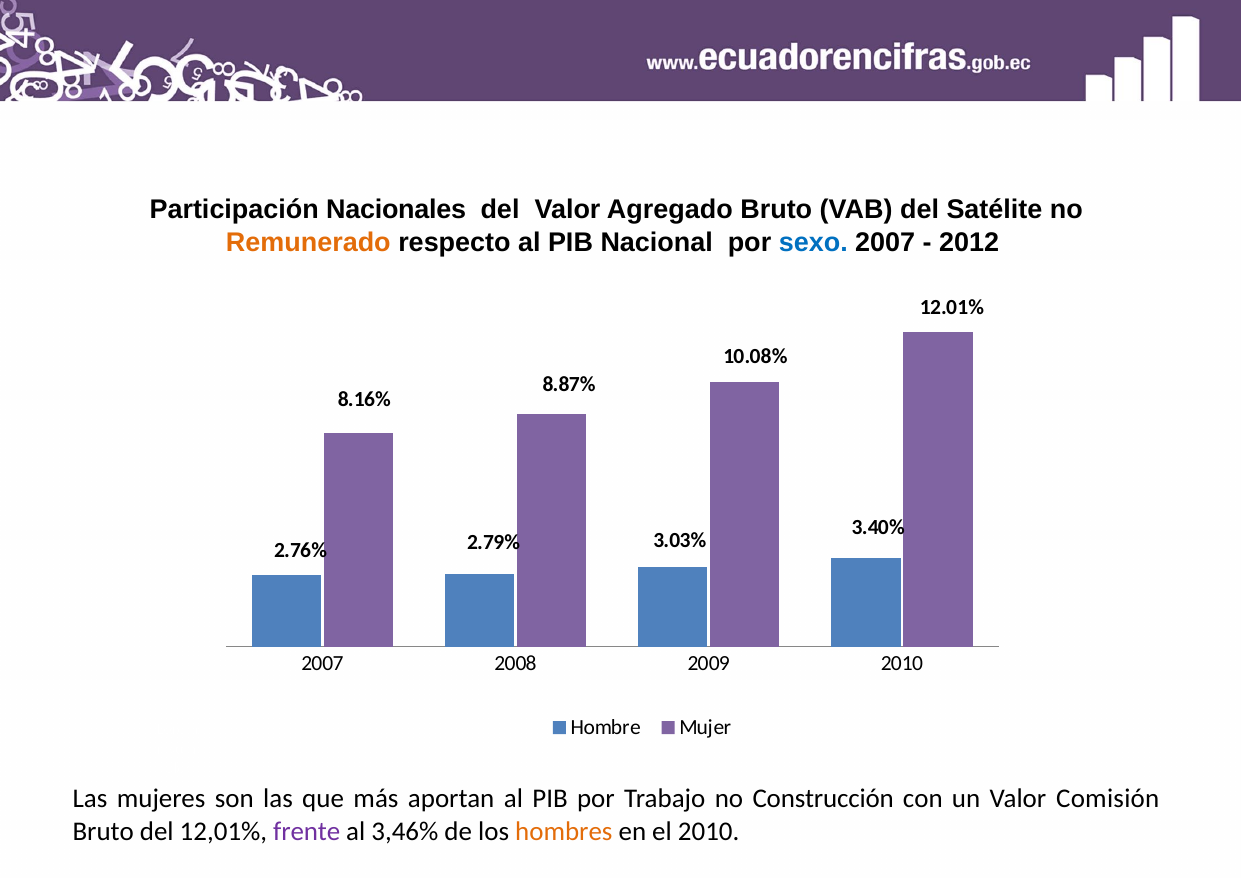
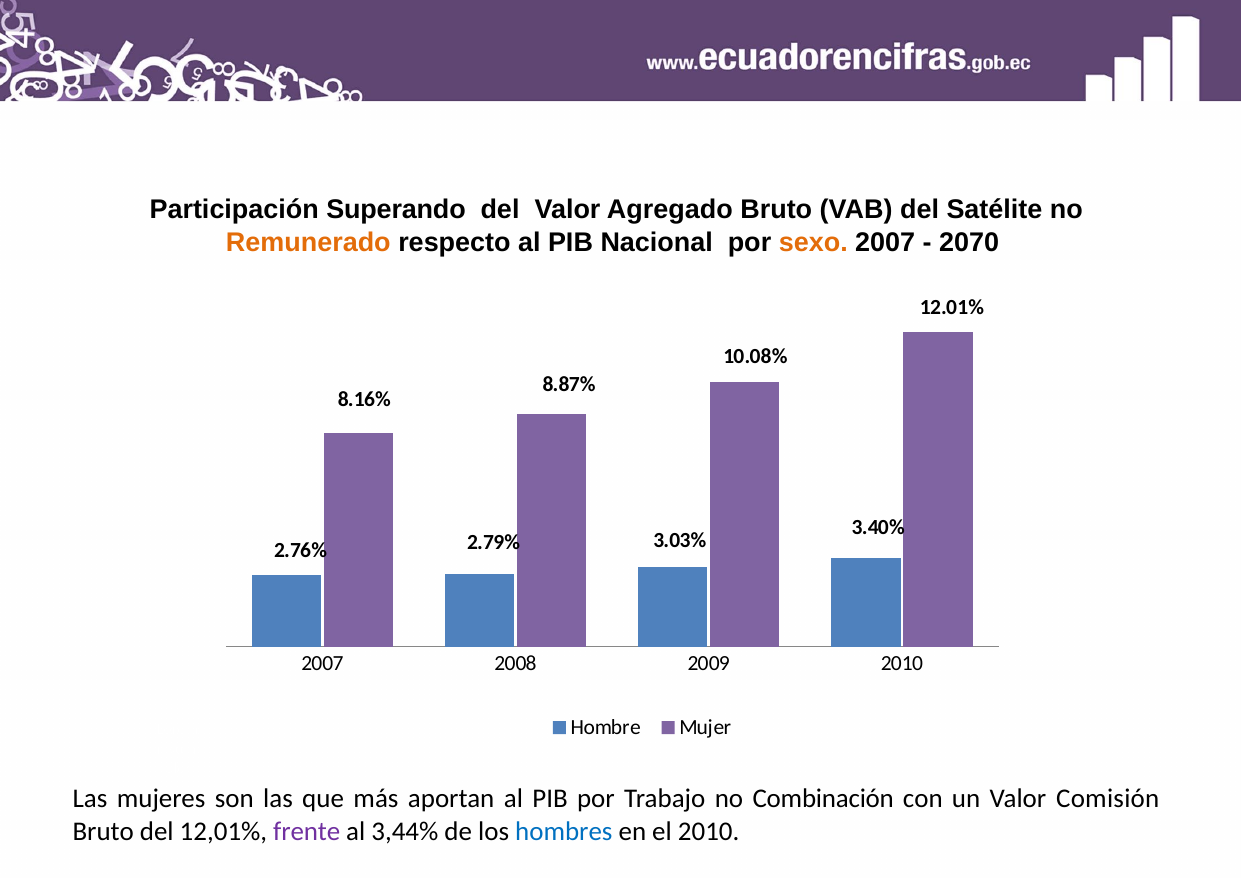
Nacionales: Nacionales -> Superando
sexo colour: blue -> orange
2012: 2012 -> 2070
Construcción: Construcción -> Combinación
3,46%: 3,46% -> 3,44%
hombres colour: orange -> blue
